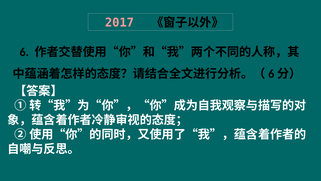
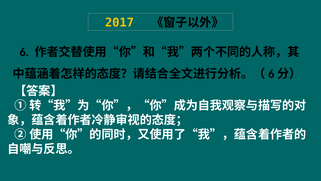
2017 colour: pink -> yellow
